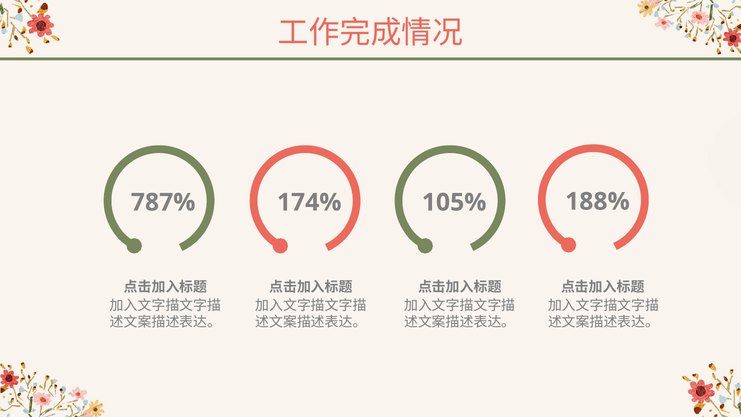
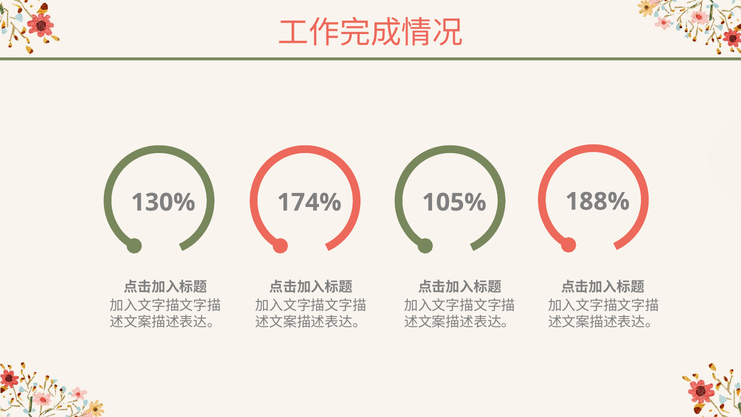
787%: 787% -> 130%
